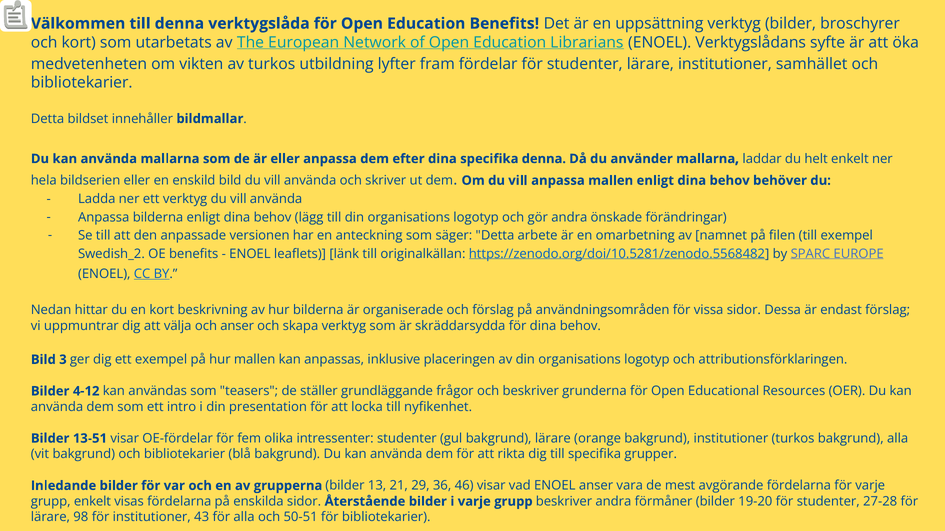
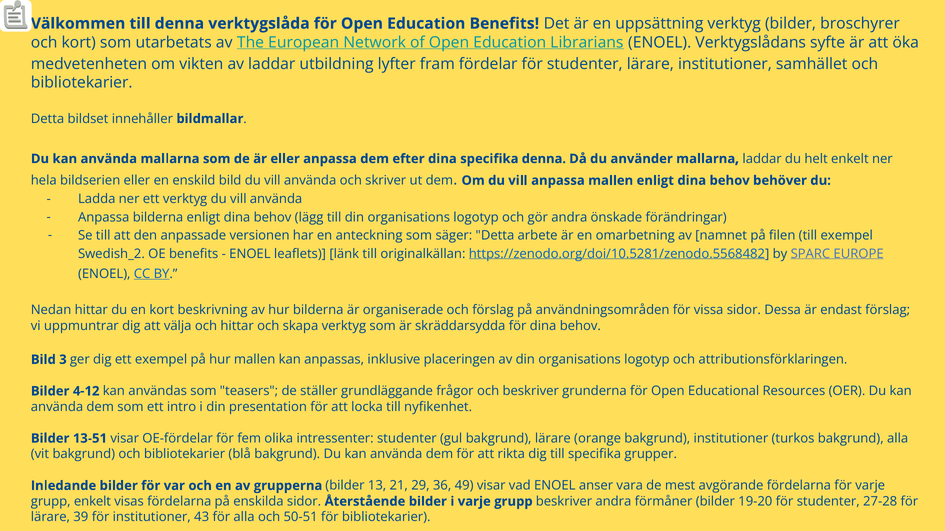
av turkos: turkos -> laddar
och anser: anser -> hittar
46: 46 -> 49
98: 98 -> 39
